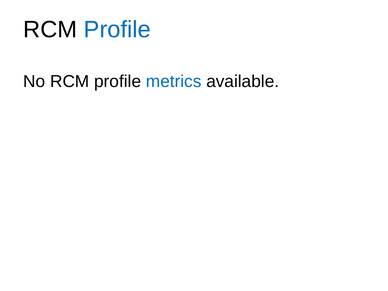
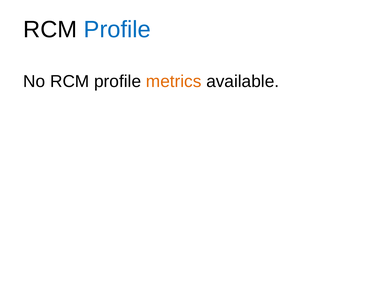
metrics colour: blue -> orange
